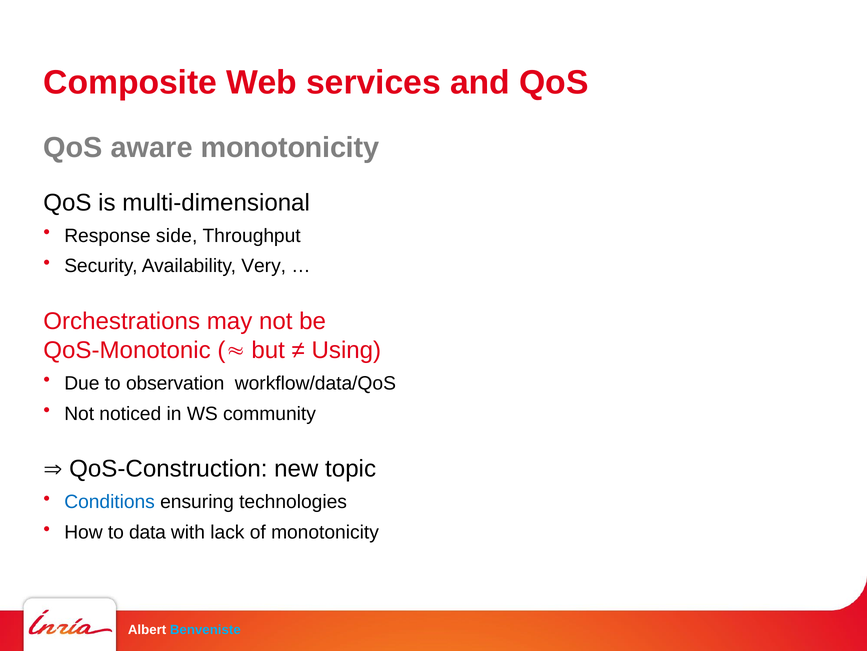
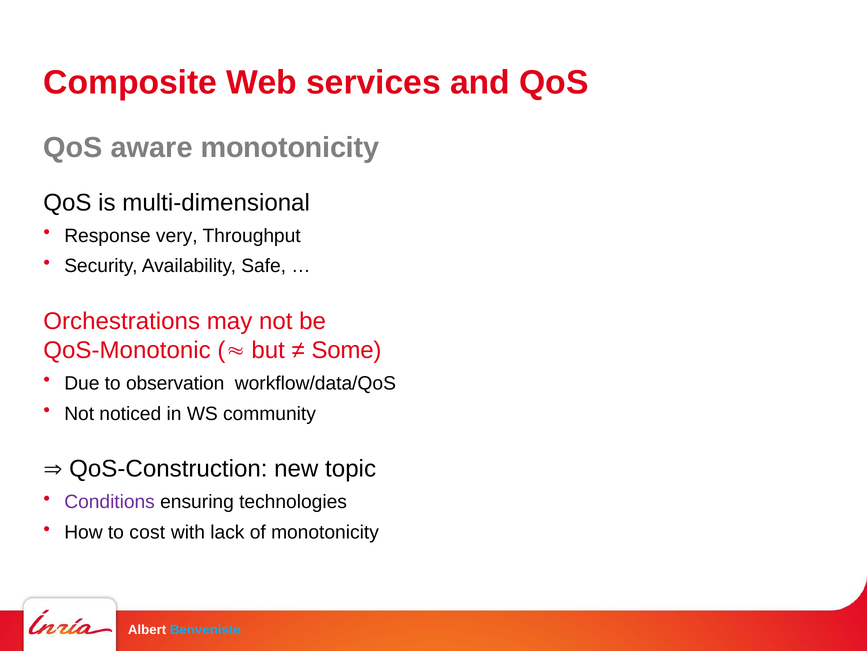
side: side -> very
Very: Very -> Safe
Using: Using -> Some
Conditions colour: blue -> purple
data: data -> cost
